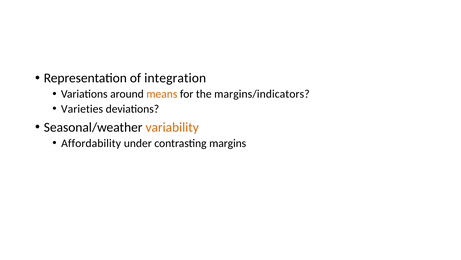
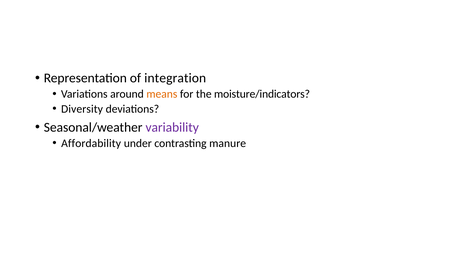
margins/indicators: margins/indicators -> moisture/indicators
Varieties: Varieties -> Diversity
variability colour: orange -> purple
margins: margins -> manure
